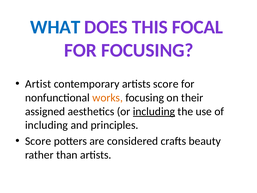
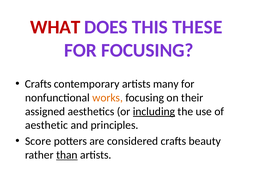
WHAT colour: blue -> red
FOCAL: FOCAL -> THESE
Artist at (38, 84): Artist -> Crafts
artists score: score -> many
including at (47, 125): including -> aesthetic
than underline: none -> present
